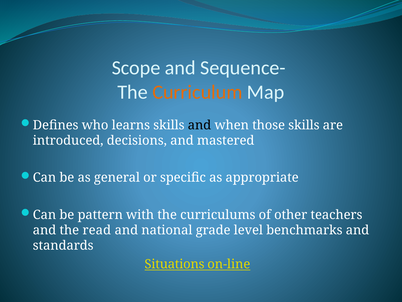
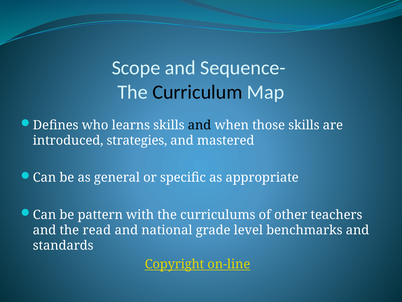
Curriculum colour: orange -> black
decisions: decisions -> strategies
Situations: Situations -> Copyright
